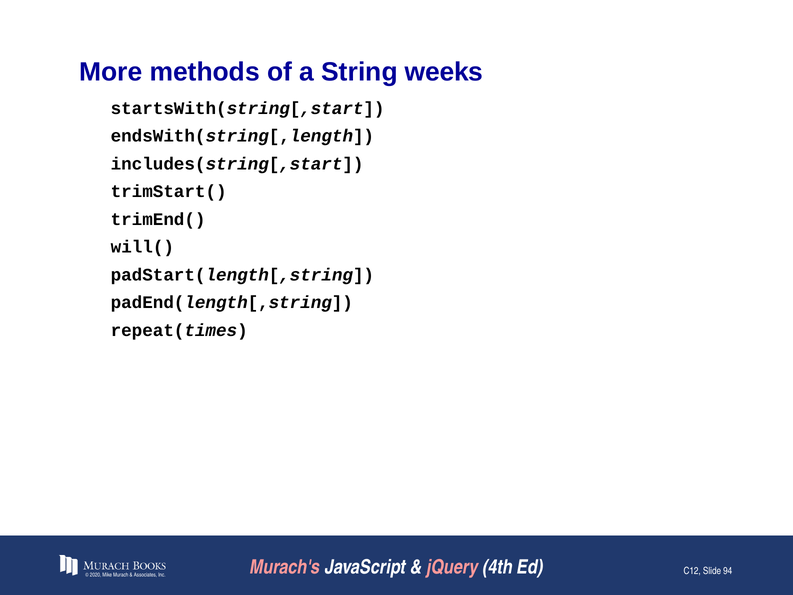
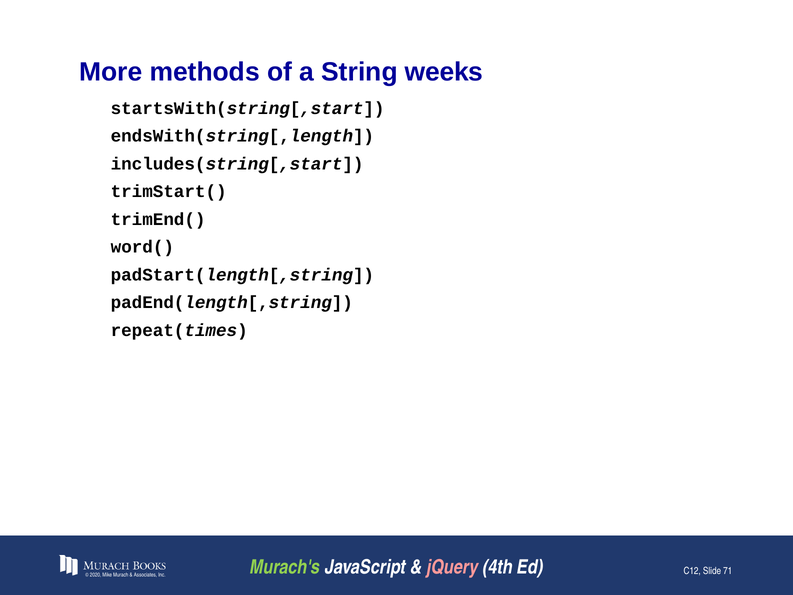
will(: will( -> word(
Murach's colour: pink -> light green
94: 94 -> 71
